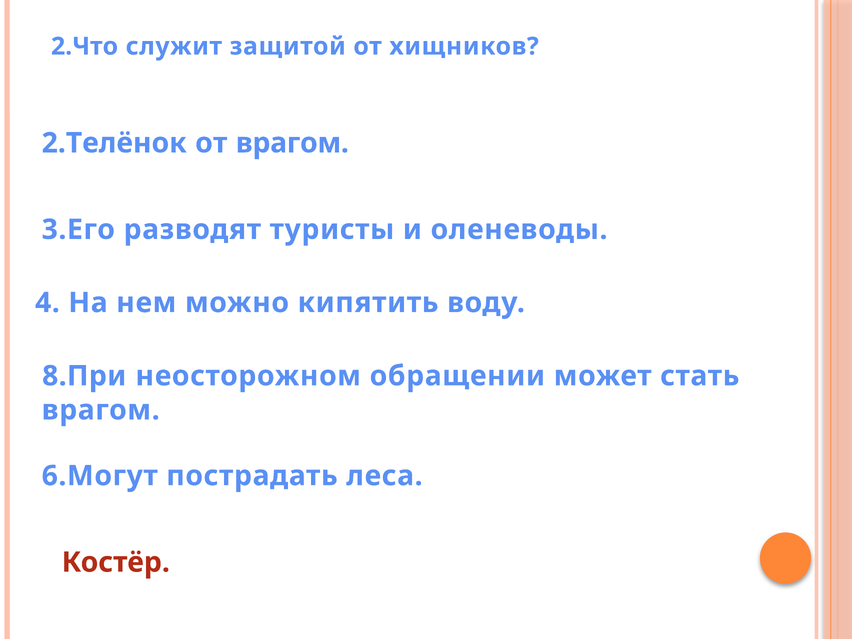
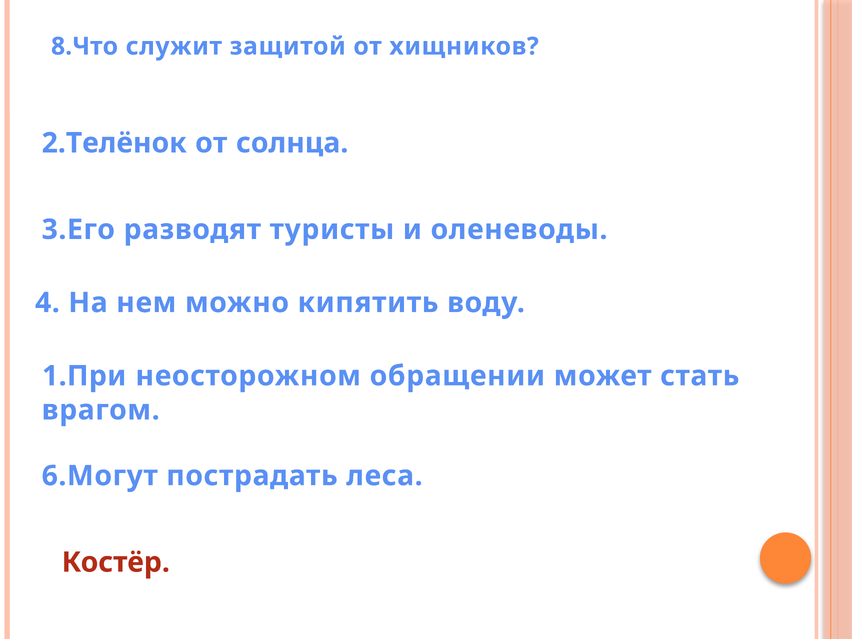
2.Что: 2.Что -> 8.Что
от врагом: врагом -> солнца
8.При: 8.При -> 1.При
